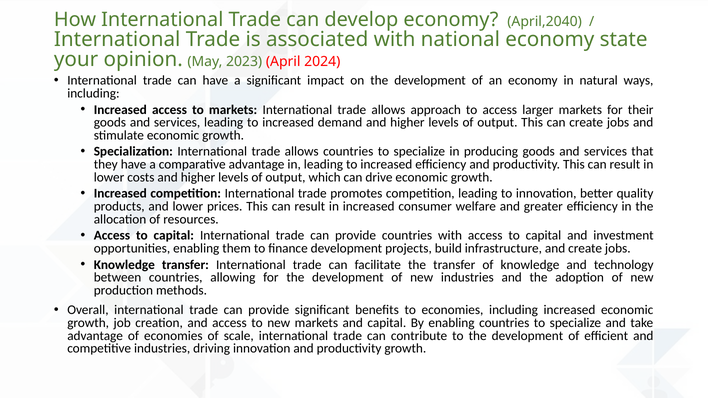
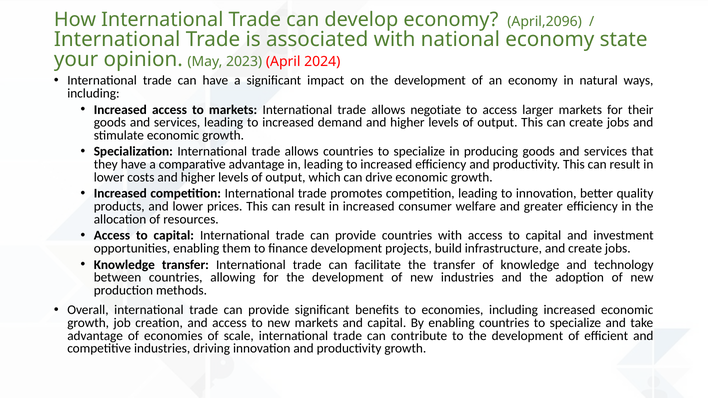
April,2040: April,2040 -> April,2096
approach: approach -> negotiate
